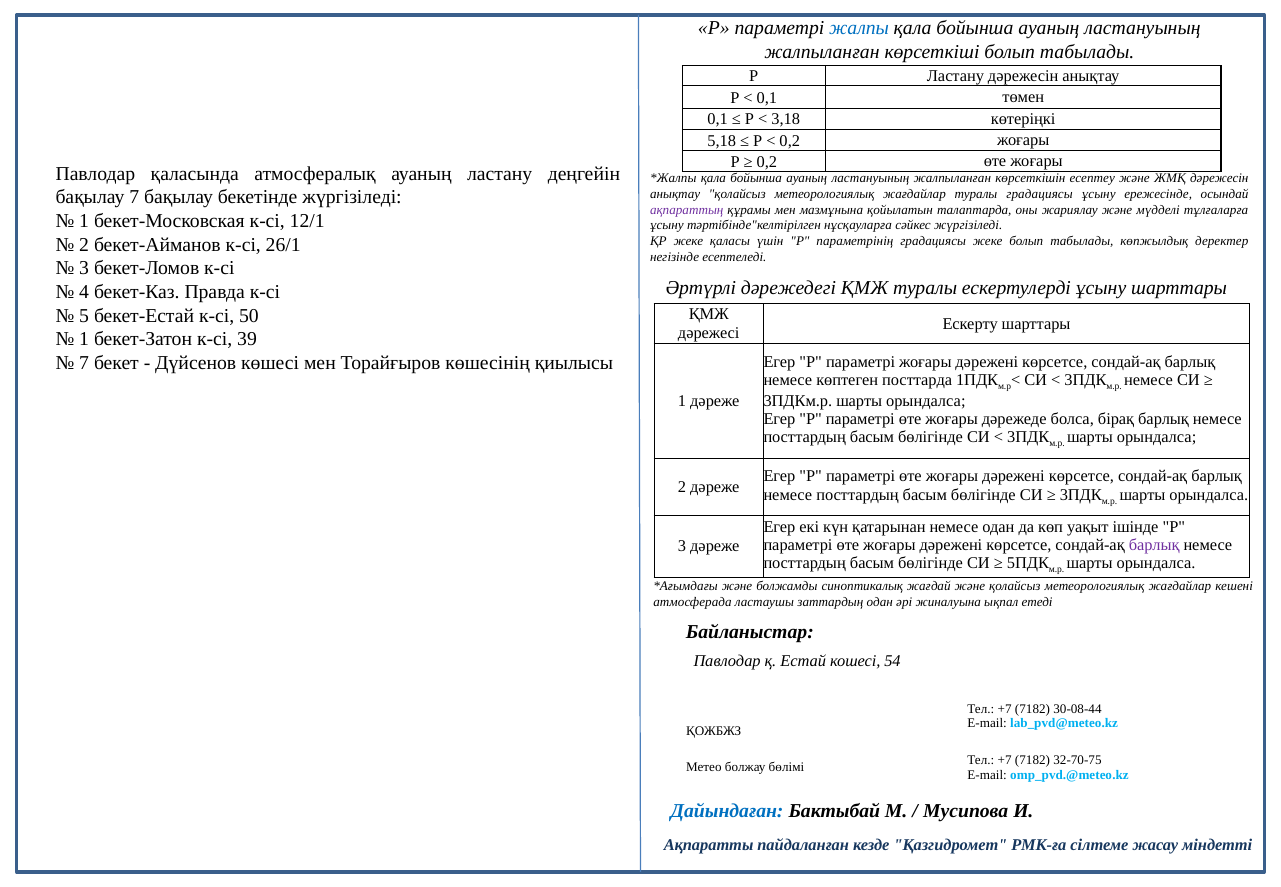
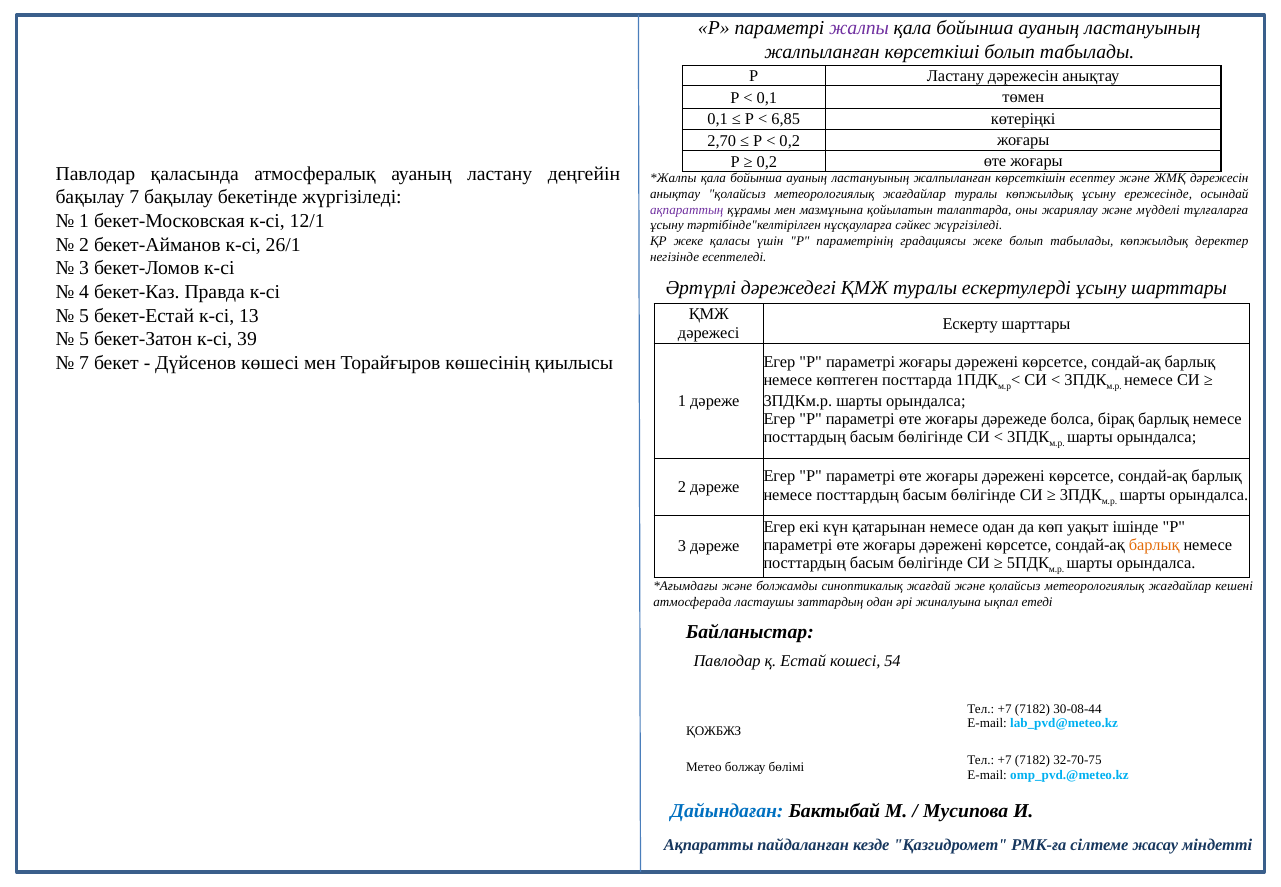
жалпы colour: blue -> purple
3,18: 3,18 -> 6,85
5,18: 5,18 -> 2,70
туралы градациясы: градациясы -> көпжылдық
50: 50 -> 13
1 at (84, 339): 1 -> 5
барлық at (1154, 545) colour: purple -> orange
